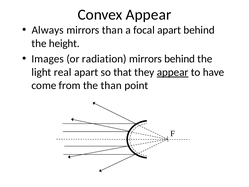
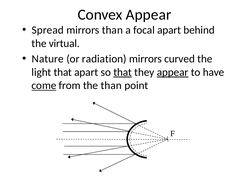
Always: Always -> Spread
height: height -> virtual
Images: Images -> Nature
mirrors behind: behind -> curved
light real: real -> that
that at (123, 72) underline: none -> present
come underline: none -> present
